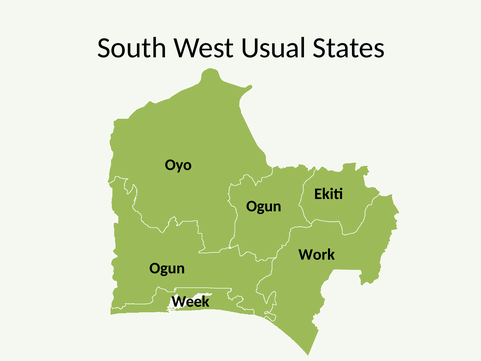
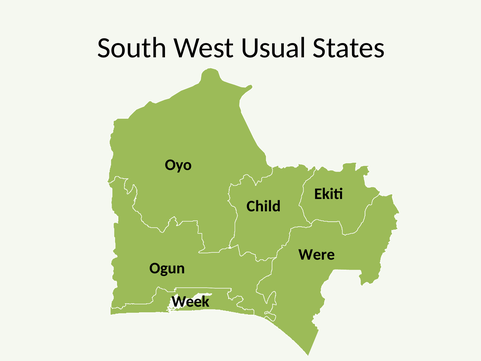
Ogun at (264, 206): Ogun -> Child
Work: Work -> Were
